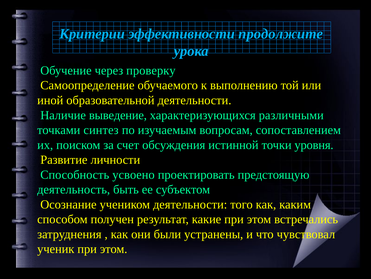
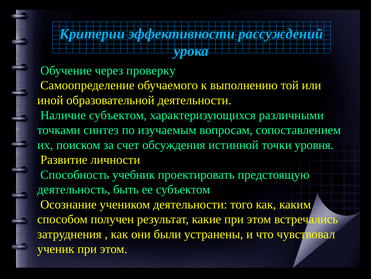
продолжите: продолжите -> рассуждений
Наличие выведение: выведение -> субъектом
усвоено: усвоено -> учебник
